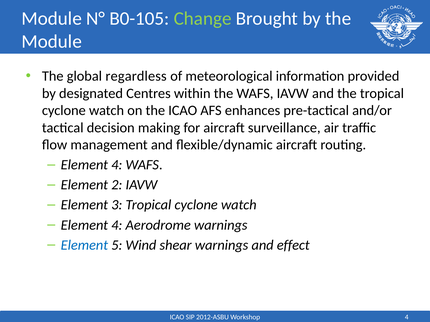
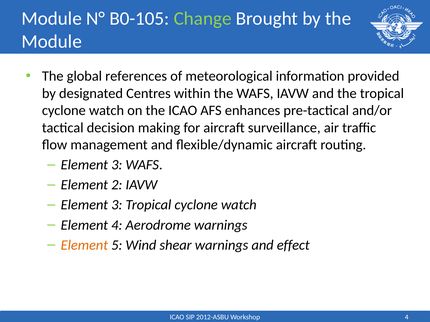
regardless: regardless -> references
4 at (117, 165): 4 -> 3
Element at (84, 245) colour: blue -> orange
